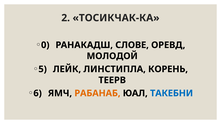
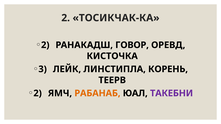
0 at (45, 45): 0 -> 2
СЛОВЕ: СЛОВЕ -> ГОВОР
МОЛОДОЙ: МОЛОДОЙ -> КИСТОЧКА
5: 5 -> 3
6 at (38, 93): 6 -> 2
ТАКЕБНИ colour: blue -> purple
